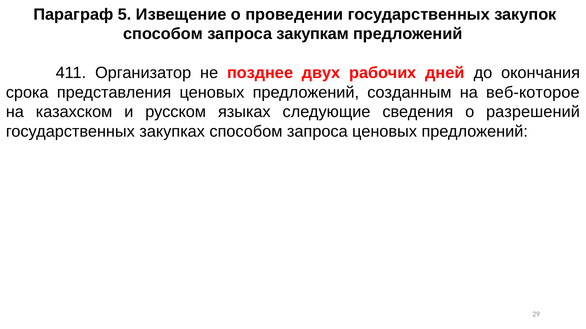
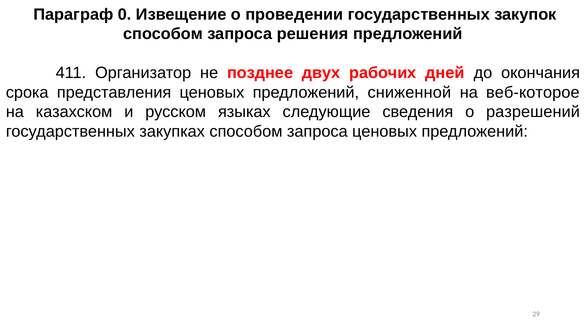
5: 5 -> 0
закупкам: закупкам -> решения
созданным: созданным -> сниженной
